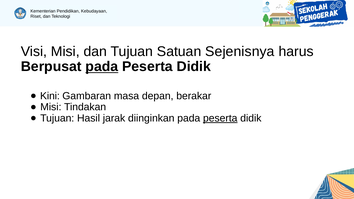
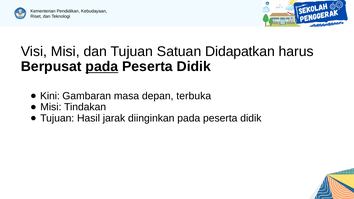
Sejenisnya: Sejenisnya -> Didapatkan
berakar: berakar -> terbuka
peserta at (220, 118) underline: present -> none
